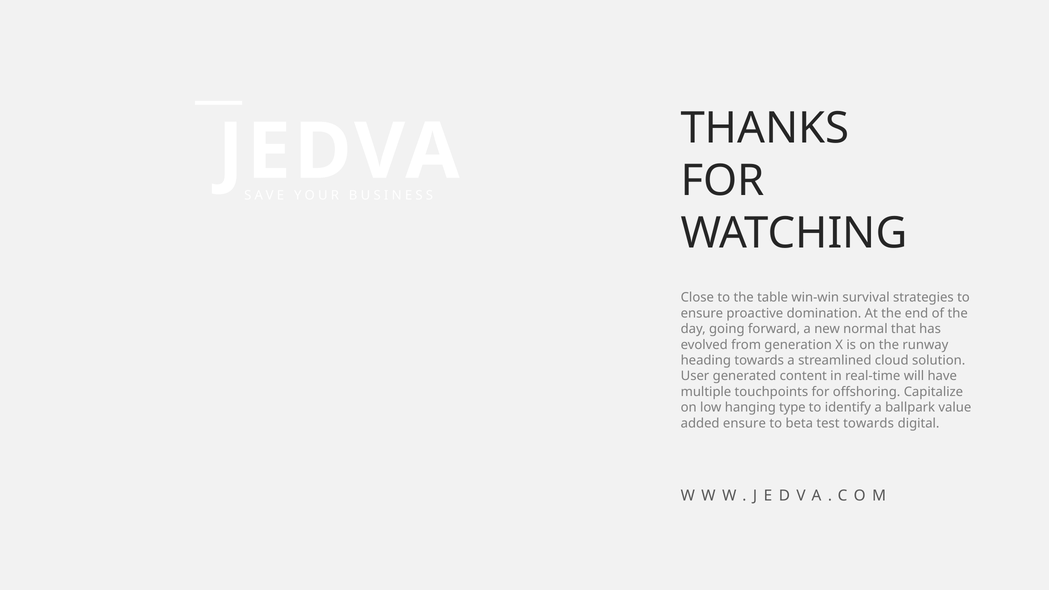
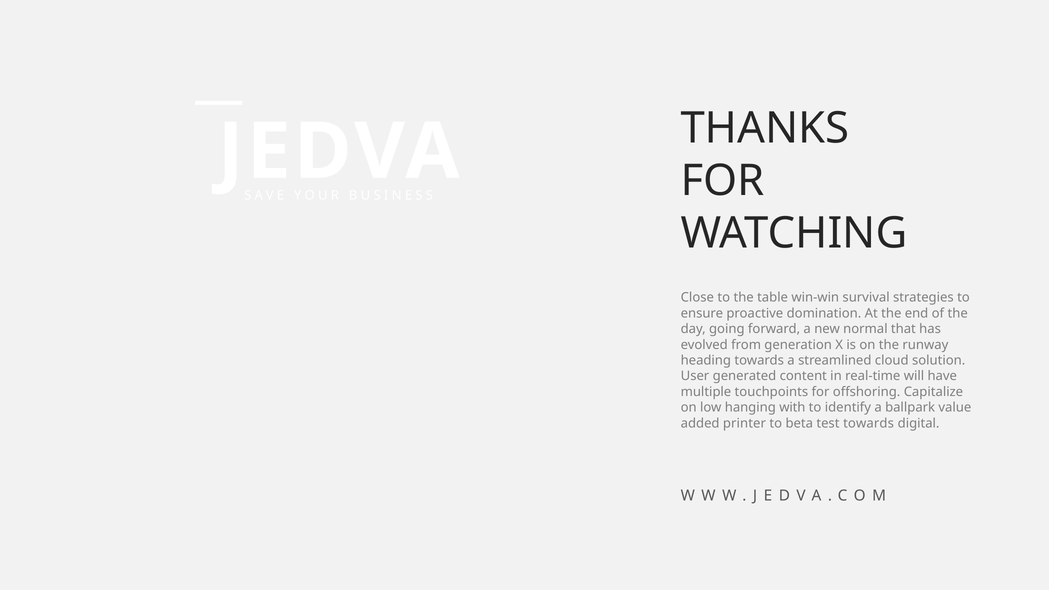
type: type -> with
added ensure: ensure -> printer
